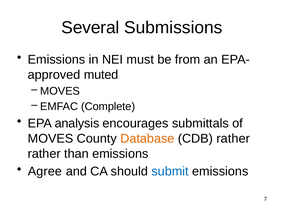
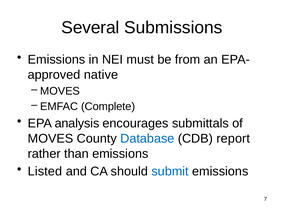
muted: muted -> native
Database colour: orange -> blue
CDB rather: rather -> report
Agree: Agree -> Listed
